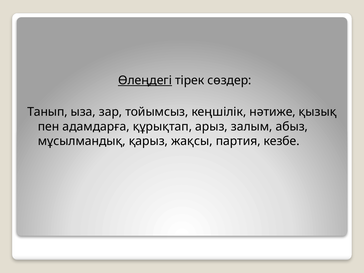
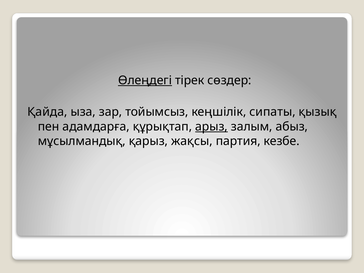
Танып: Танып -> Қайда
нәтиже: нәтиже -> сипаты
арыз underline: none -> present
